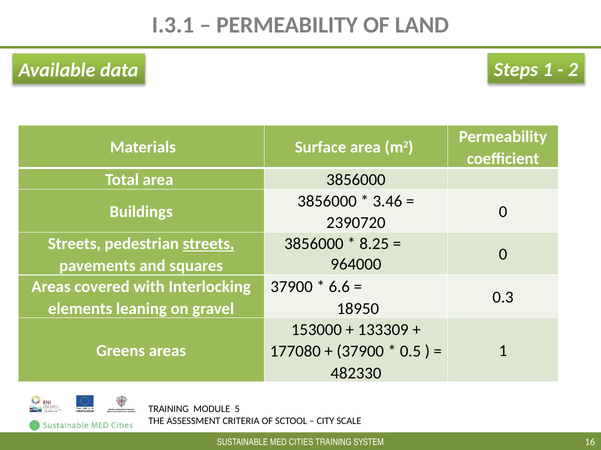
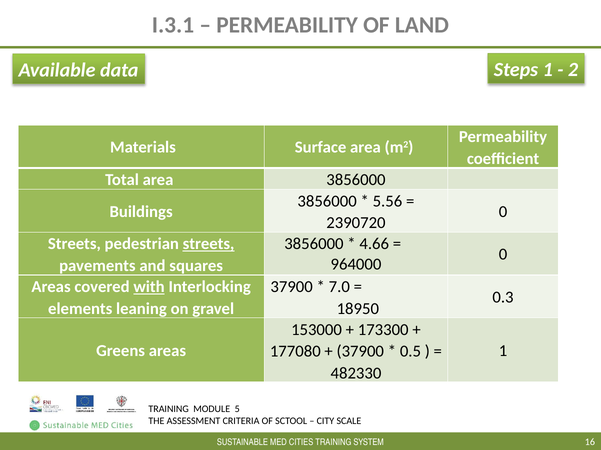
3.46: 3.46 -> 5.56
8.25: 8.25 -> 4.66
with underline: none -> present
6.6: 6.6 -> 7.0
133309: 133309 -> 173300
